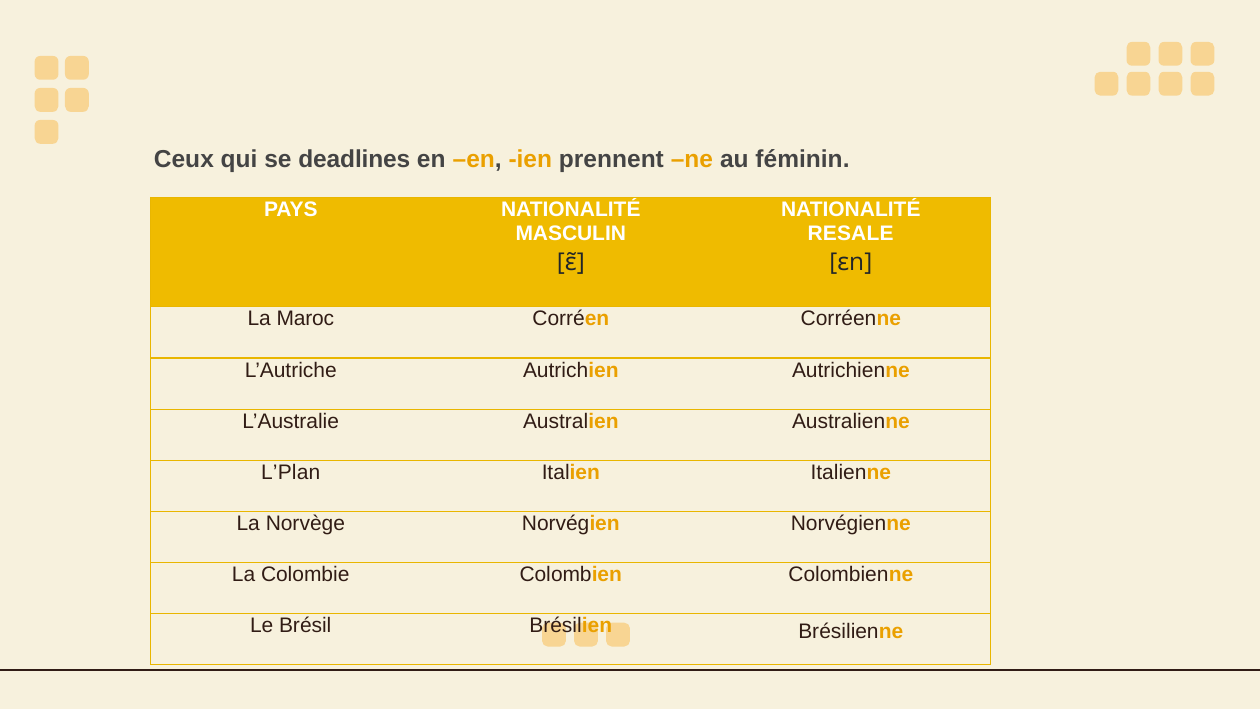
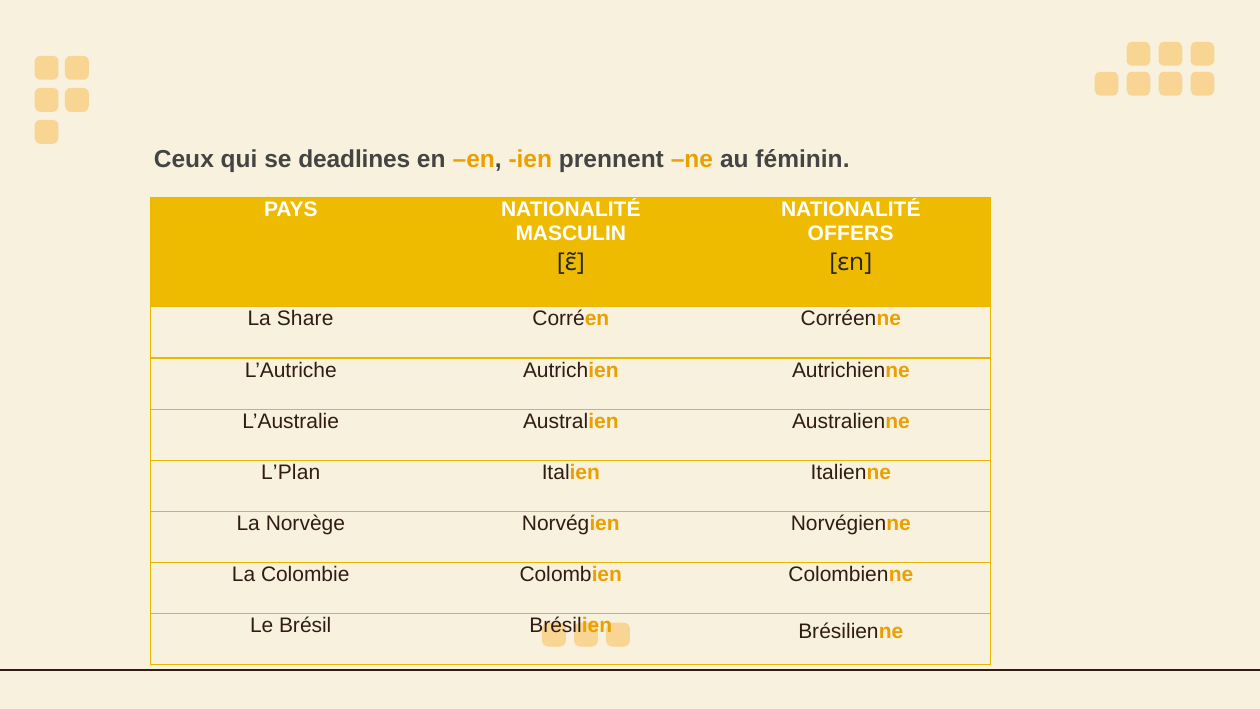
RESALE: RESALE -> OFFERS
Maroc: Maroc -> Share
